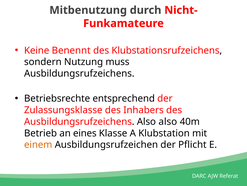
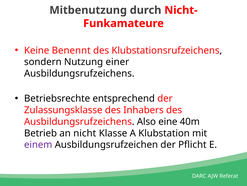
muss: muss -> einer
Also also: also -> eine
eines: eines -> nicht
einem colour: orange -> purple
